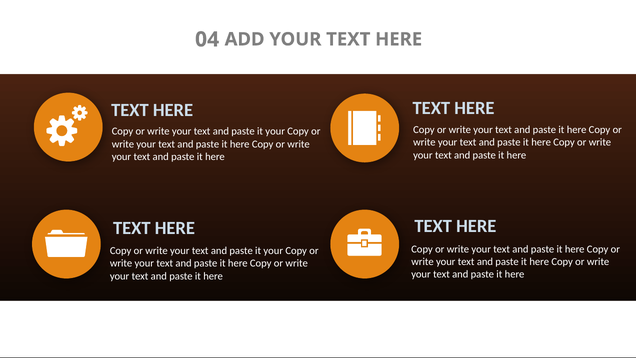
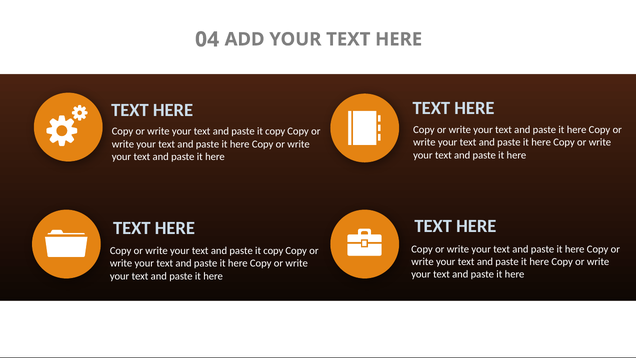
your at (275, 131): your -> copy
your at (273, 251): your -> copy
